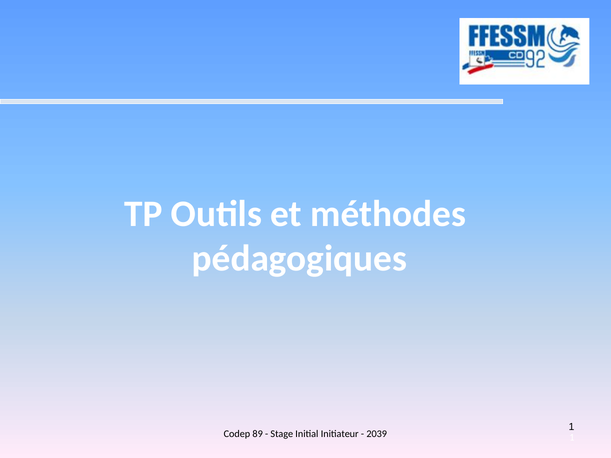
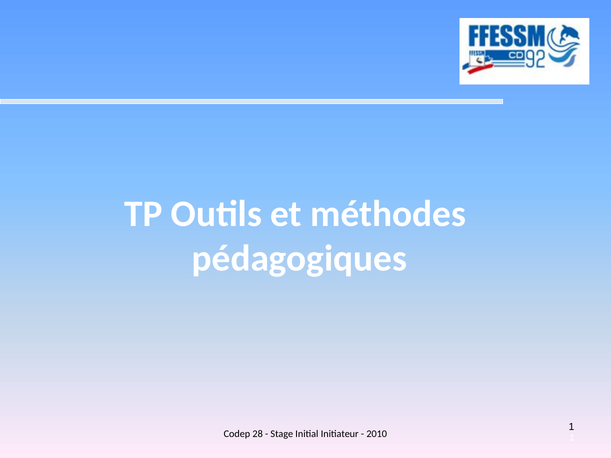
89: 89 -> 28
2039: 2039 -> 2010
